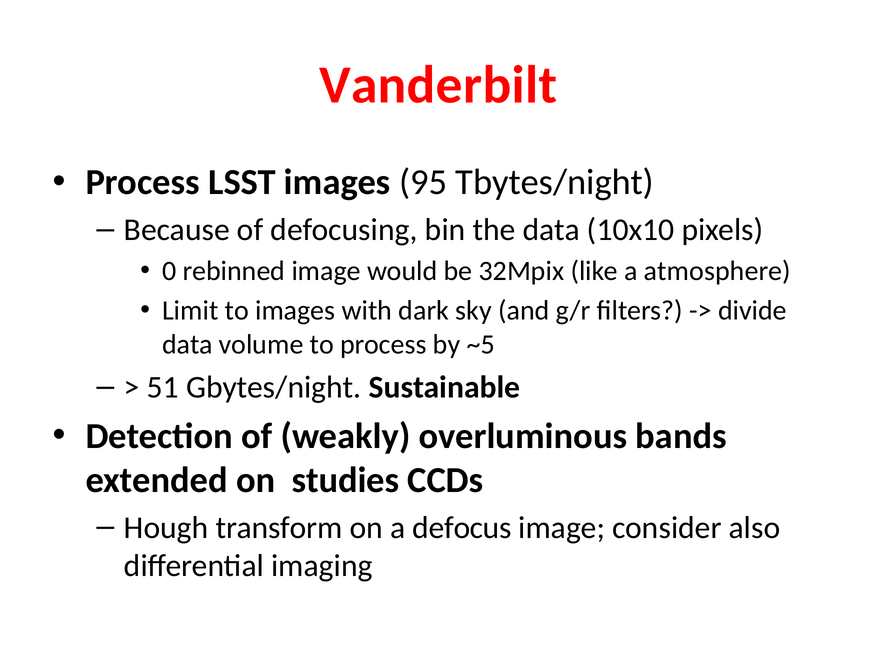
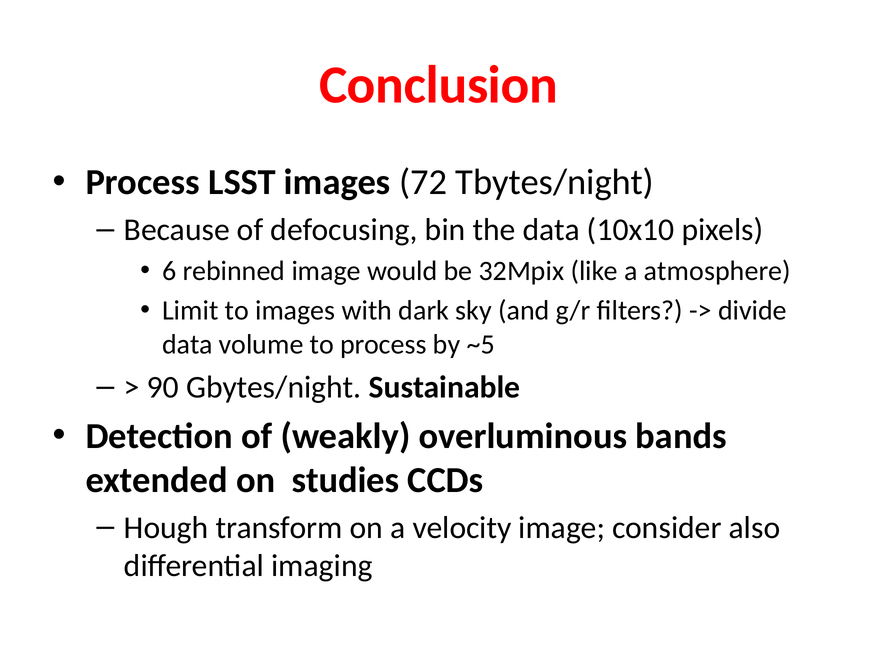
Vanderbilt: Vanderbilt -> Conclusion
95: 95 -> 72
0: 0 -> 6
51: 51 -> 90
defocus: defocus -> velocity
